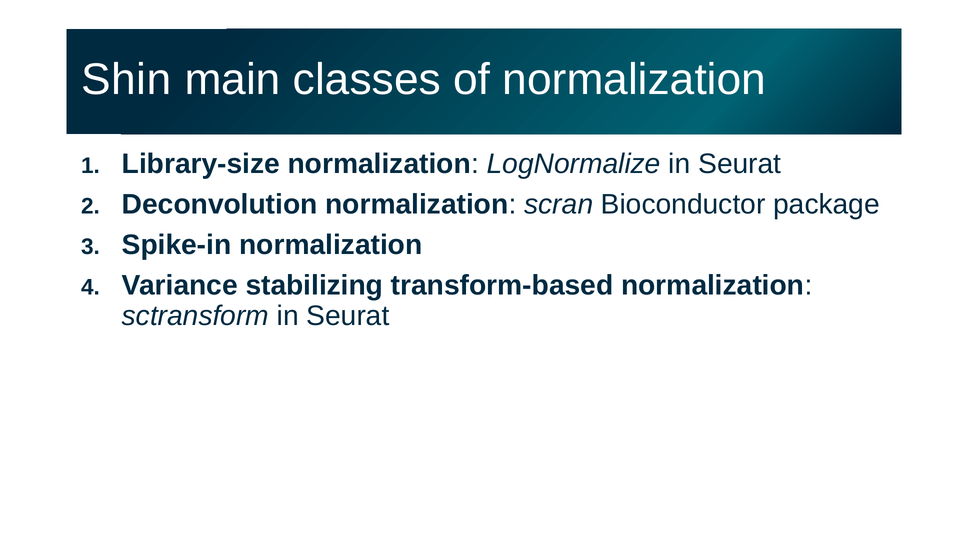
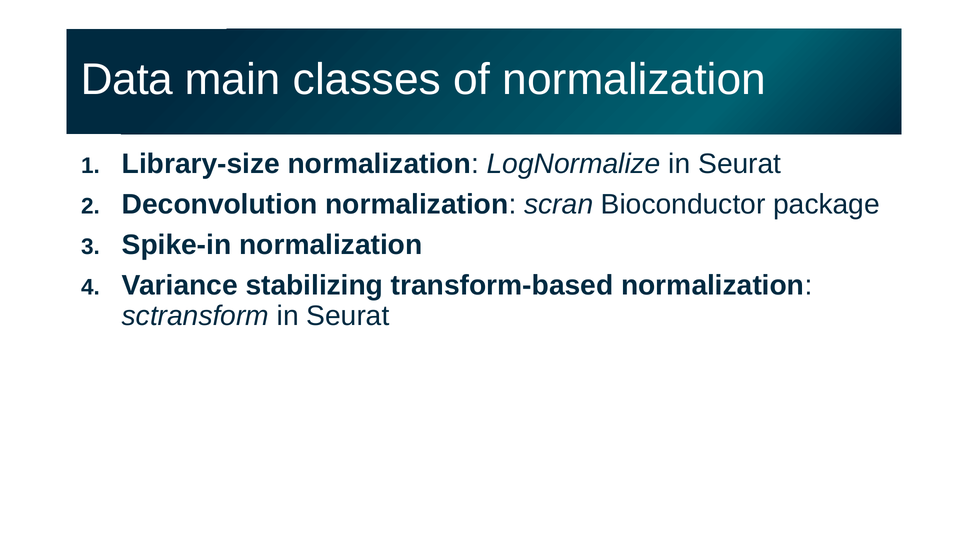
Shin: Shin -> Data
